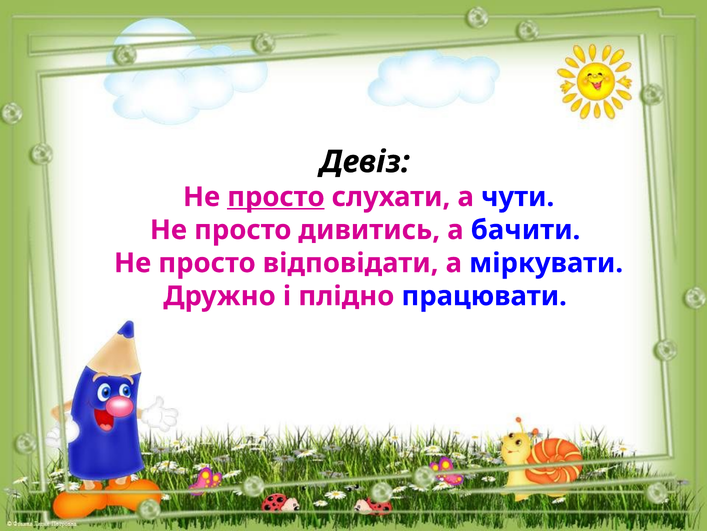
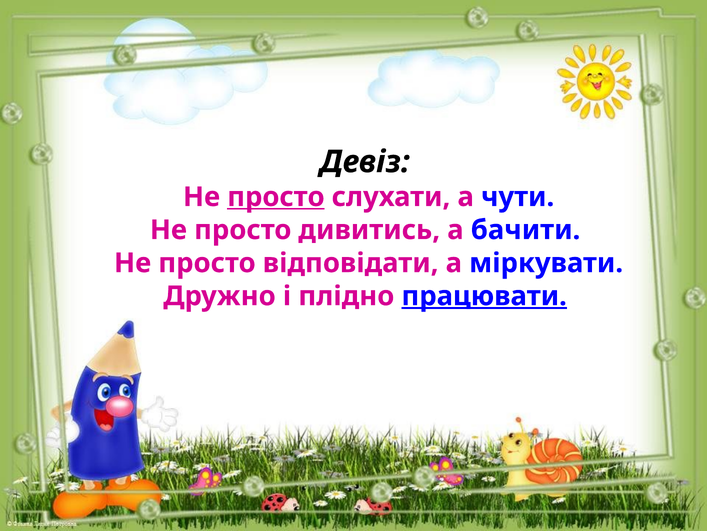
працювати underline: none -> present
